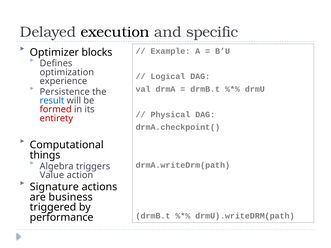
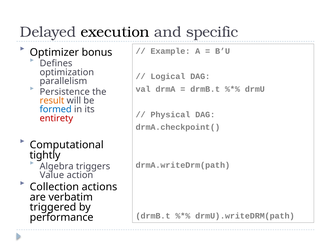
blocks: blocks -> bonus
experience: experience -> parallelism
result colour: blue -> orange
formed colour: red -> blue
things: things -> tightly
Signature: Signature -> Collection
business: business -> verbatim
